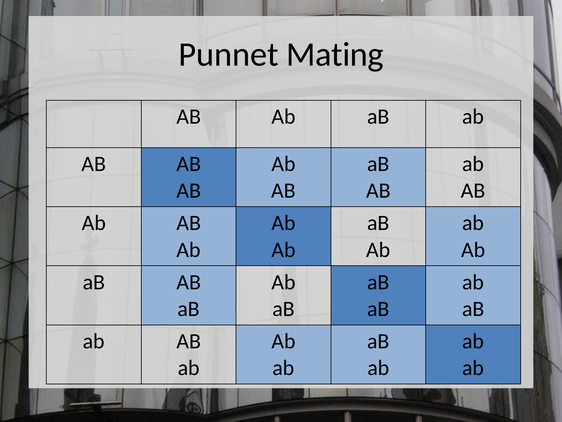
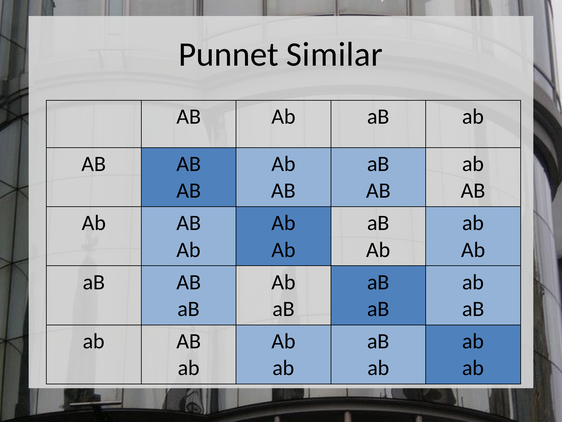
Mating: Mating -> Similar
